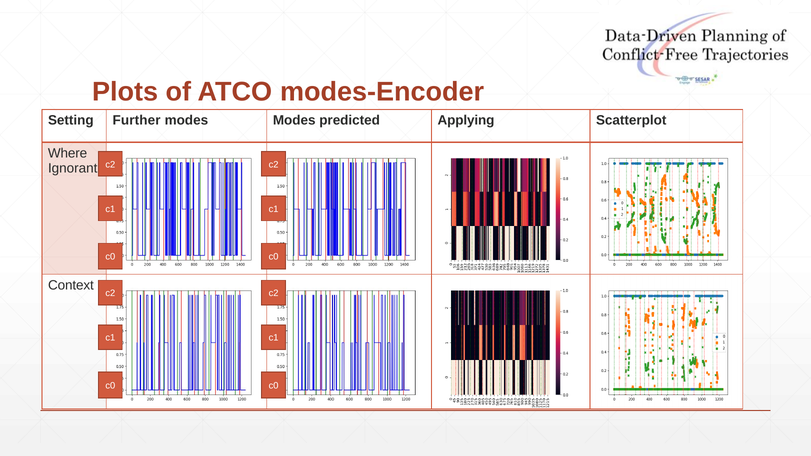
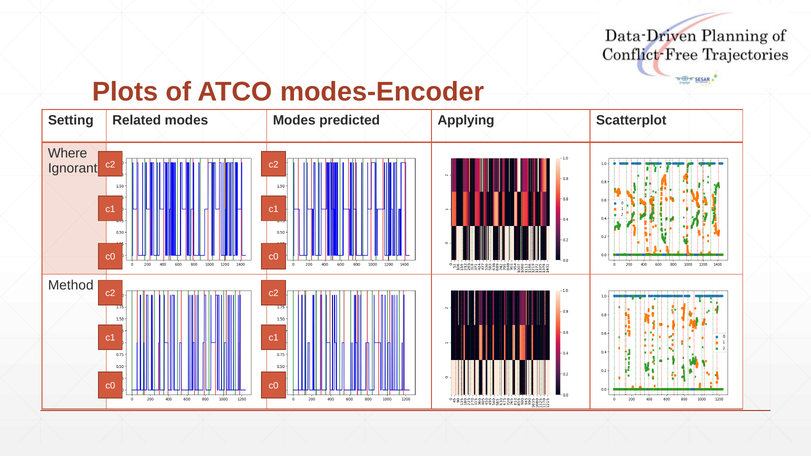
Further: Further -> Related
Context: Context -> Method
